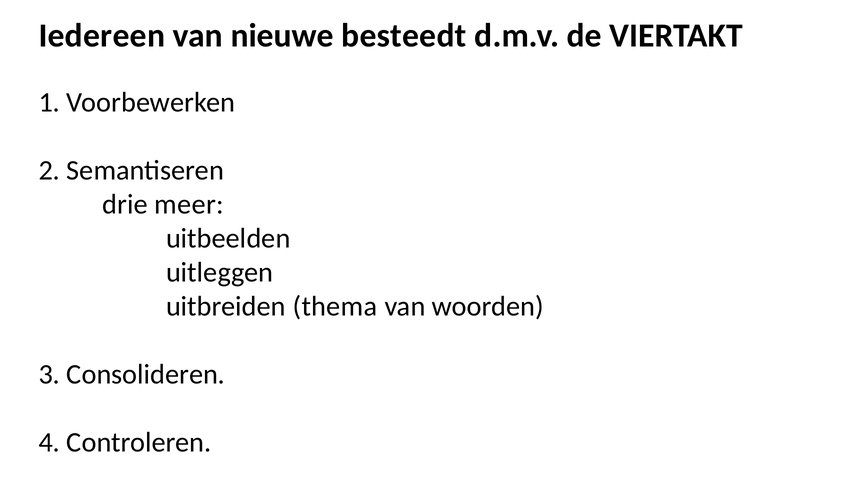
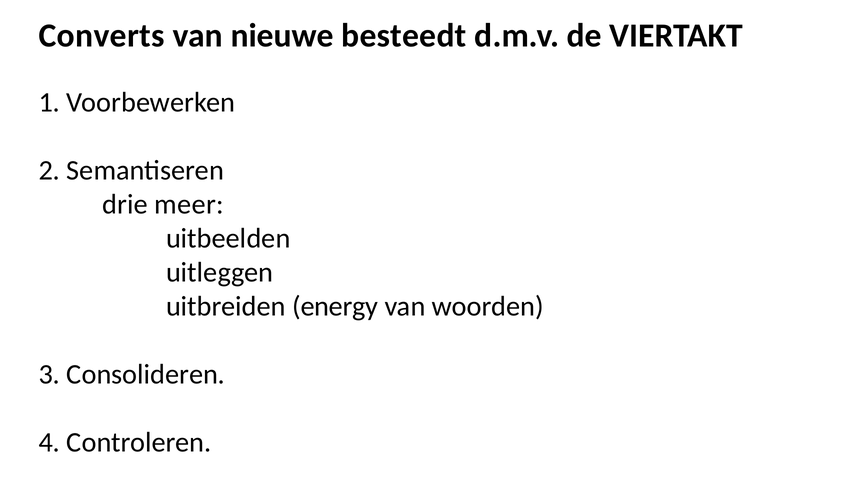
Iedereen: Iedereen -> Converts
thema: thema -> energy
